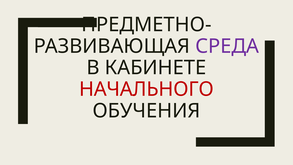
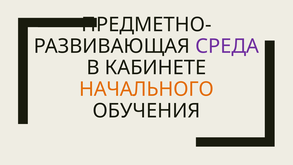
НАЧАЛЬНОГО colour: red -> orange
